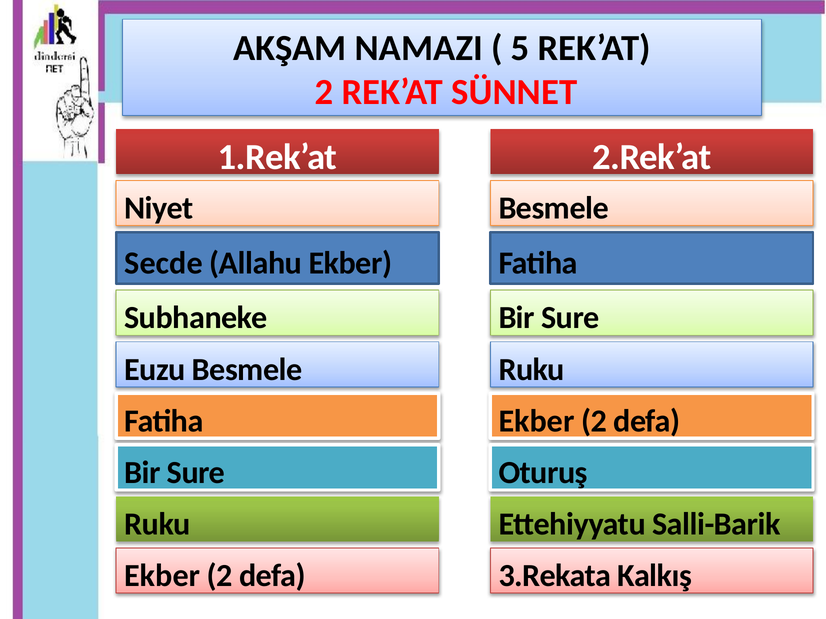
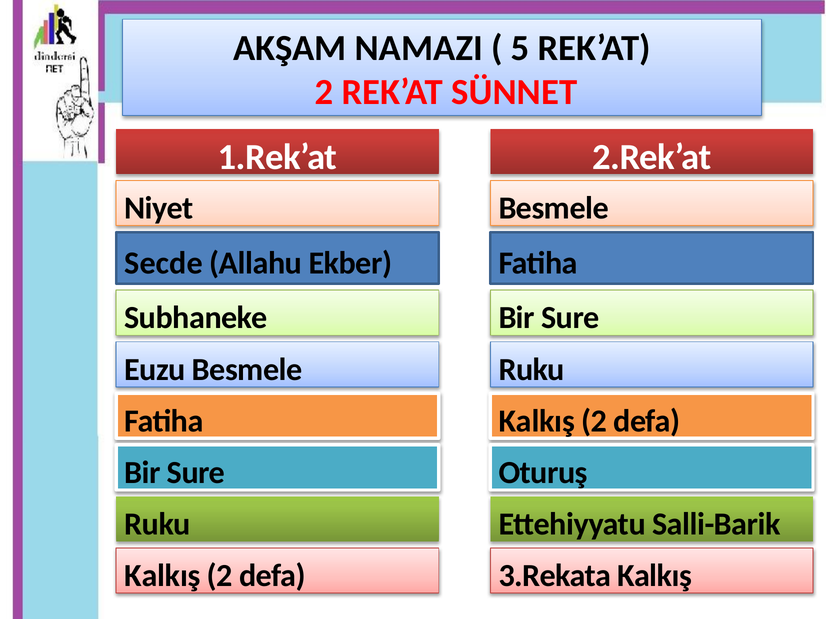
Ekber at (537, 421): Ekber -> Kalkış
Ekber at (162, 576): Ekber -> Kalkış
